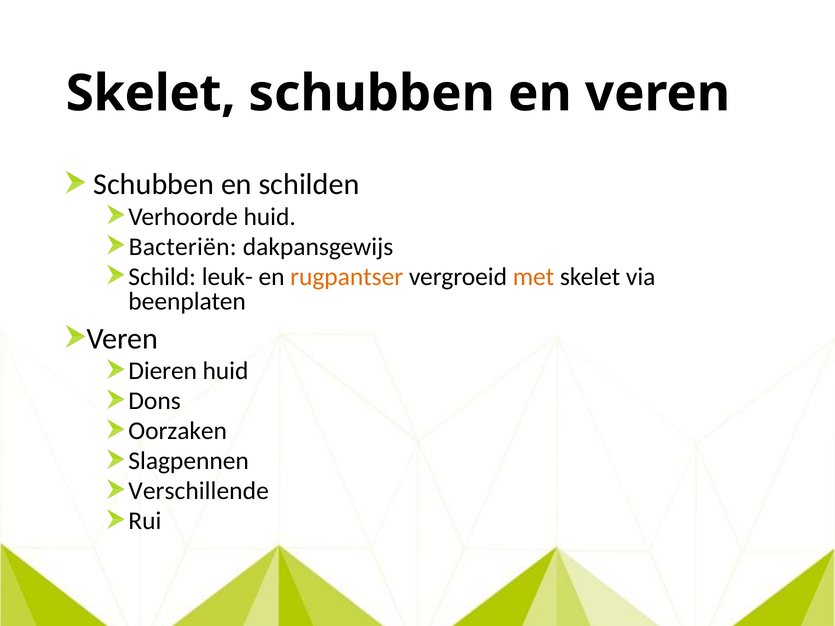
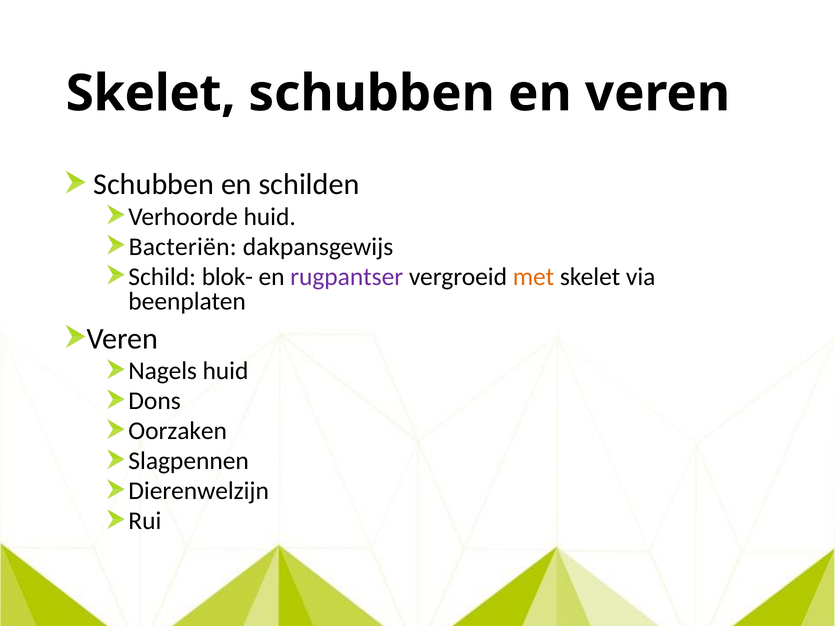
leuk-: leuk- -> blok-
rugpantser colour: orange -> purple
Dieren: Dieren -> Nagels
Verschillende: Verschillende -> Dierenwelzijn
